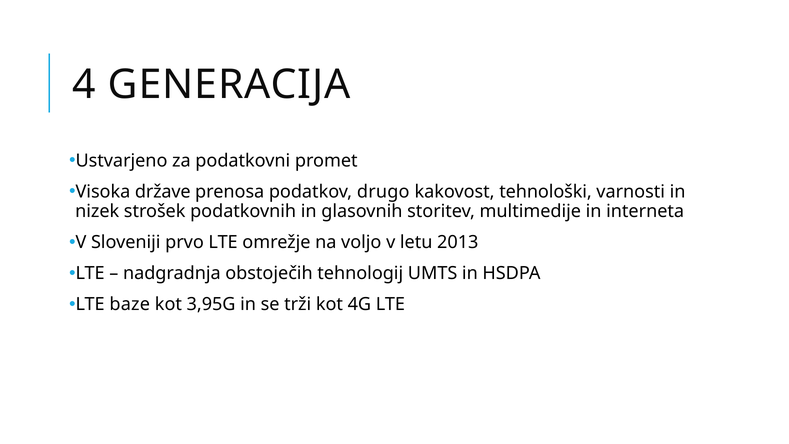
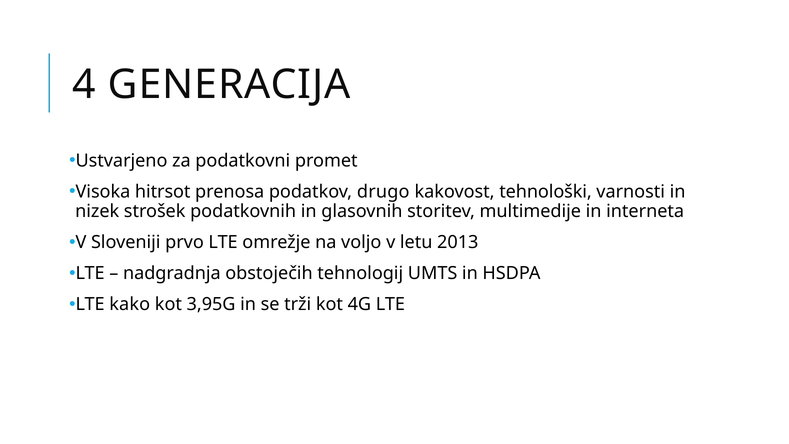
države: države -> hitrsot
baze: baze -> kako
